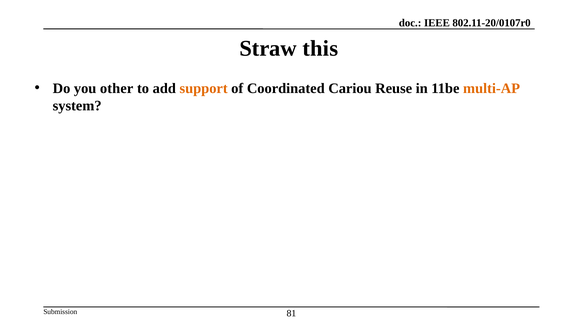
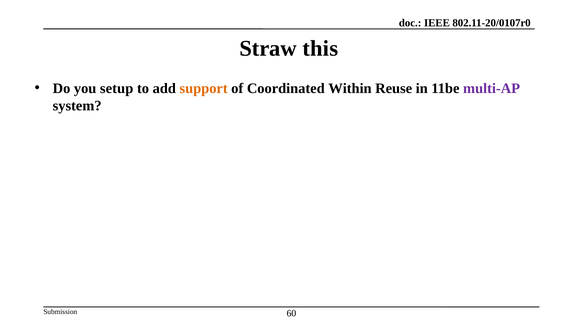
other: other -> setup
Cariou: Cariou -> Within
multi-AP colour: orange -> purple
81: 81 -> 60
